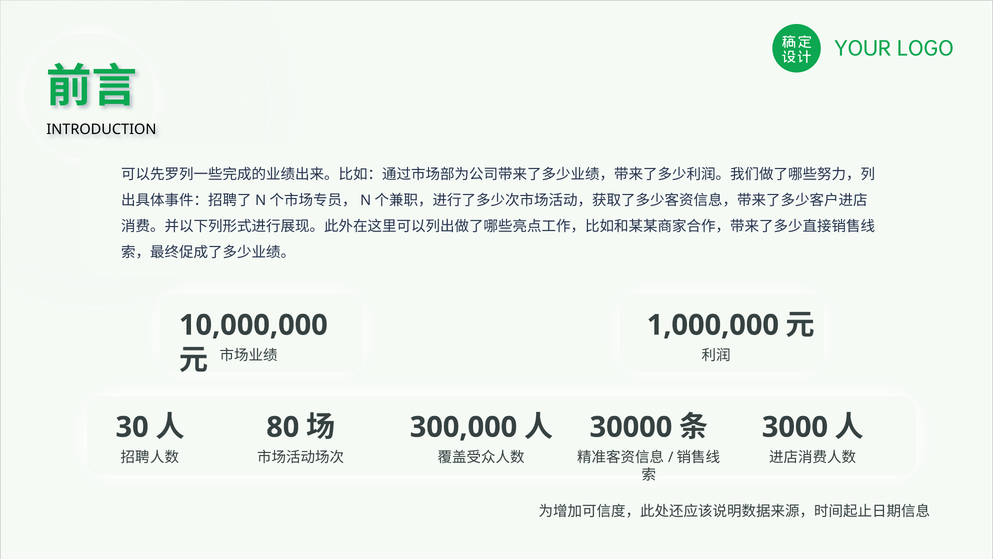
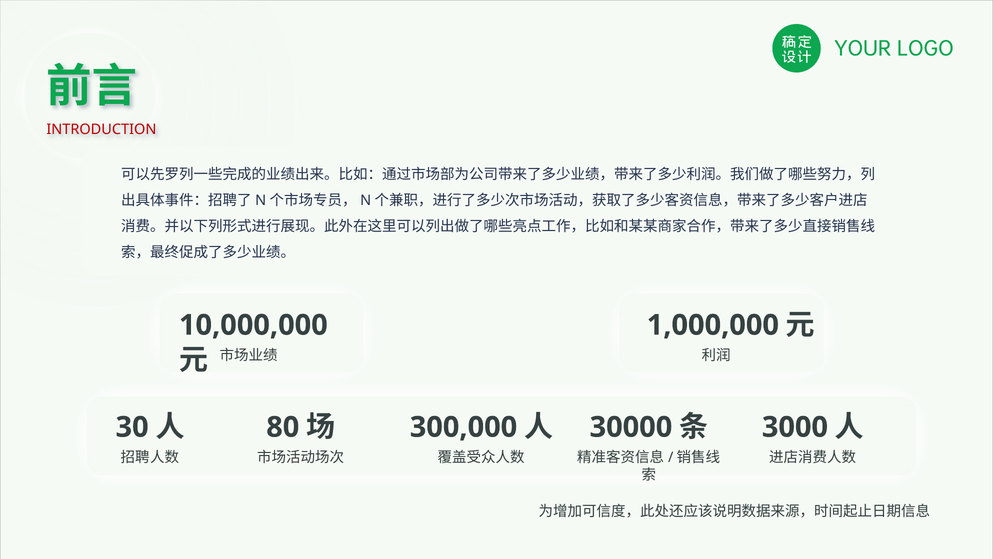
INTRODUCTION colour: black -> red
